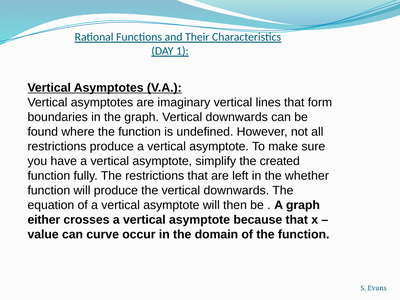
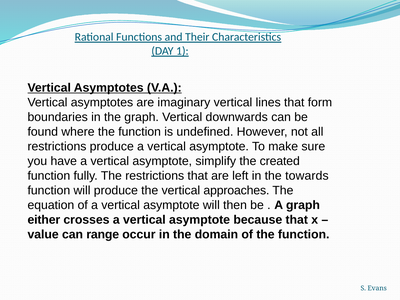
whether: whether -> towards
the vertical downwards: downwards -> approaches
curve: curve -> range
